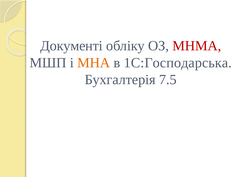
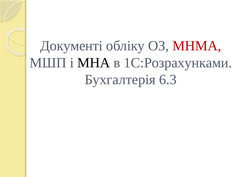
МНА colour: orange -> black
1С:Господарська: 1С:Господарська -> 1С:Розрахунками
7.5: 7.5 -> 6.3
